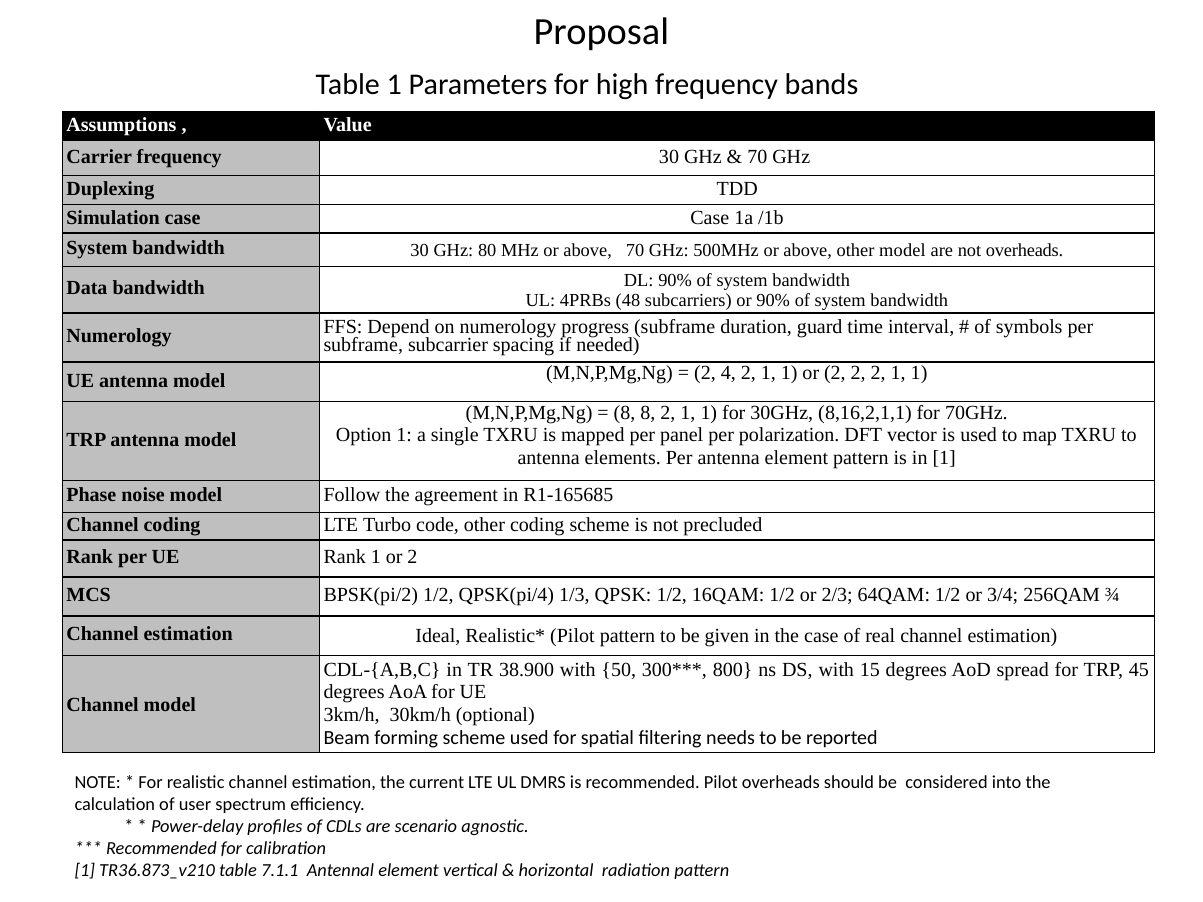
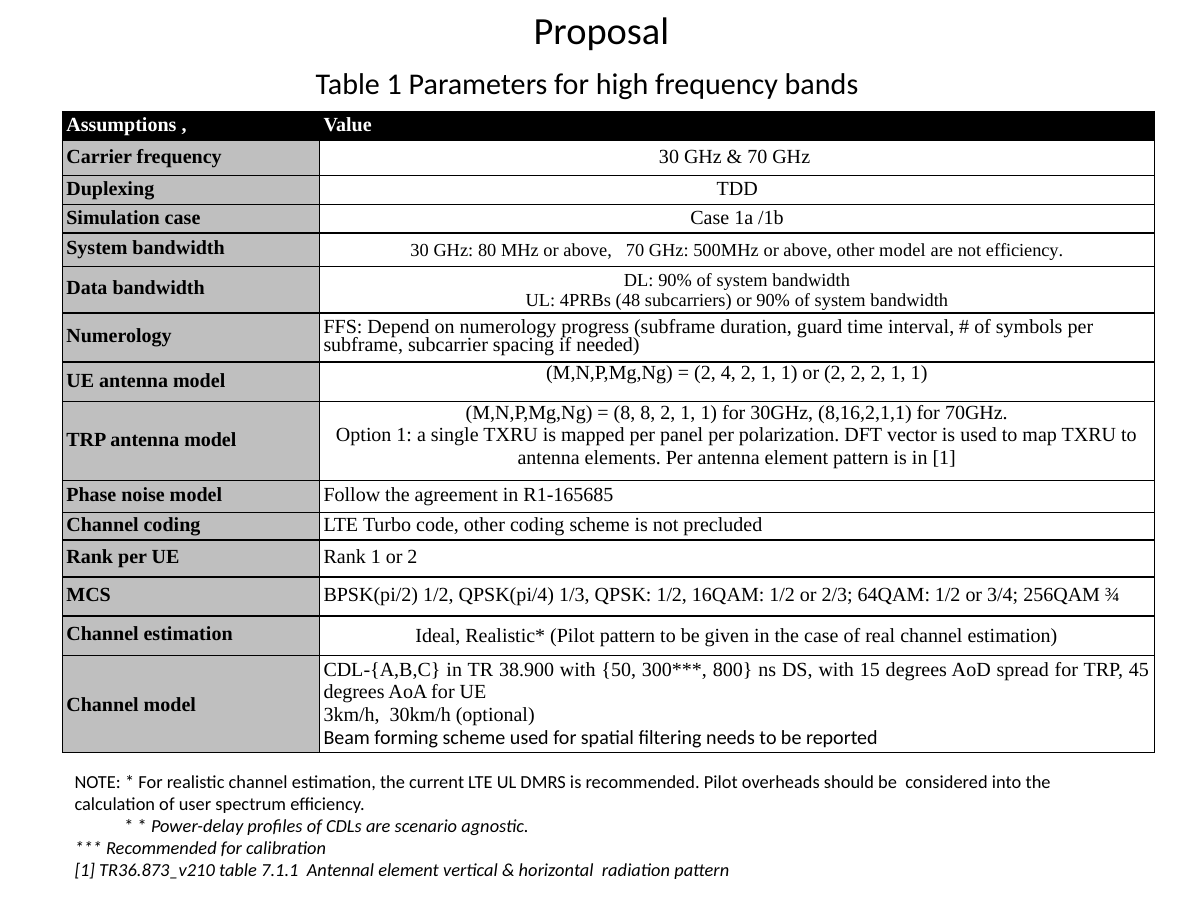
not overheads: overheads -> efficiency
